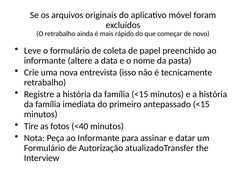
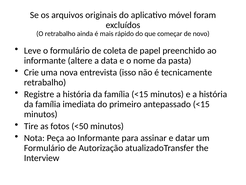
<40: <40 -> <50
